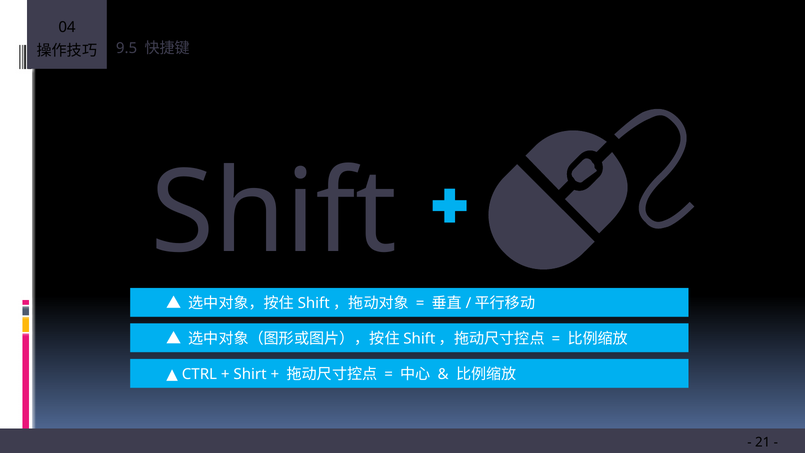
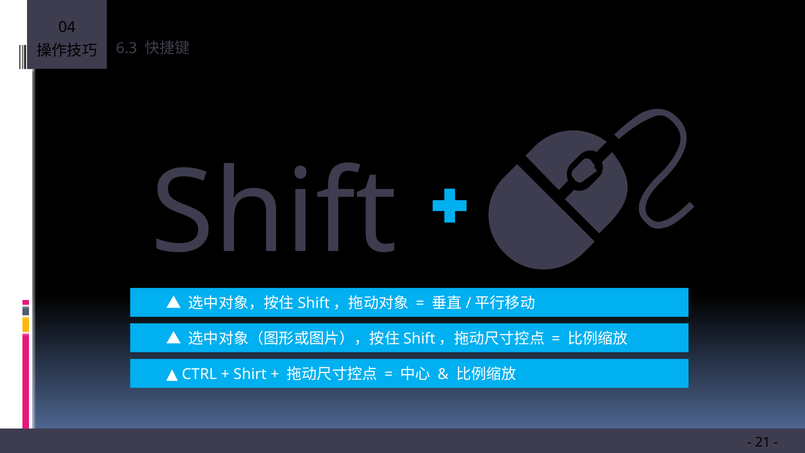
9.5: 9.5 -> 6.3
